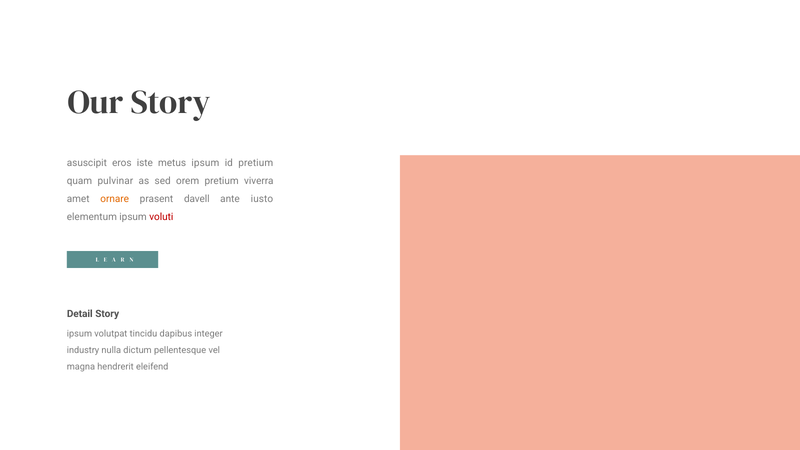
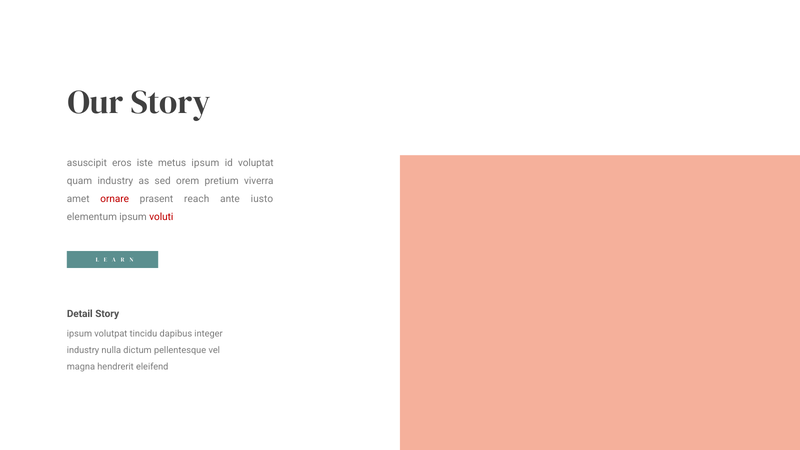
id pretium: pretium -> voluptat
quam pulvinar: pulvinar -> industry
ornare colour: orange -> red
davell: davell -> reach
